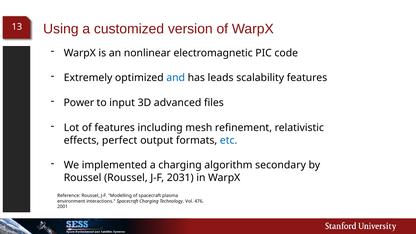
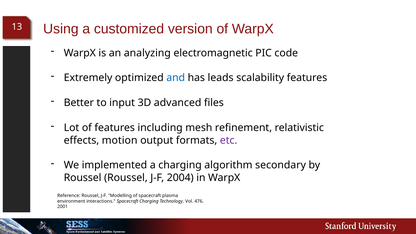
nonlinear: nonlinear -> analyzing
Power: Power -> Better
perfect: perfect -> motion
etc colour: blue -> purple
2031: 2031 -> 2004
